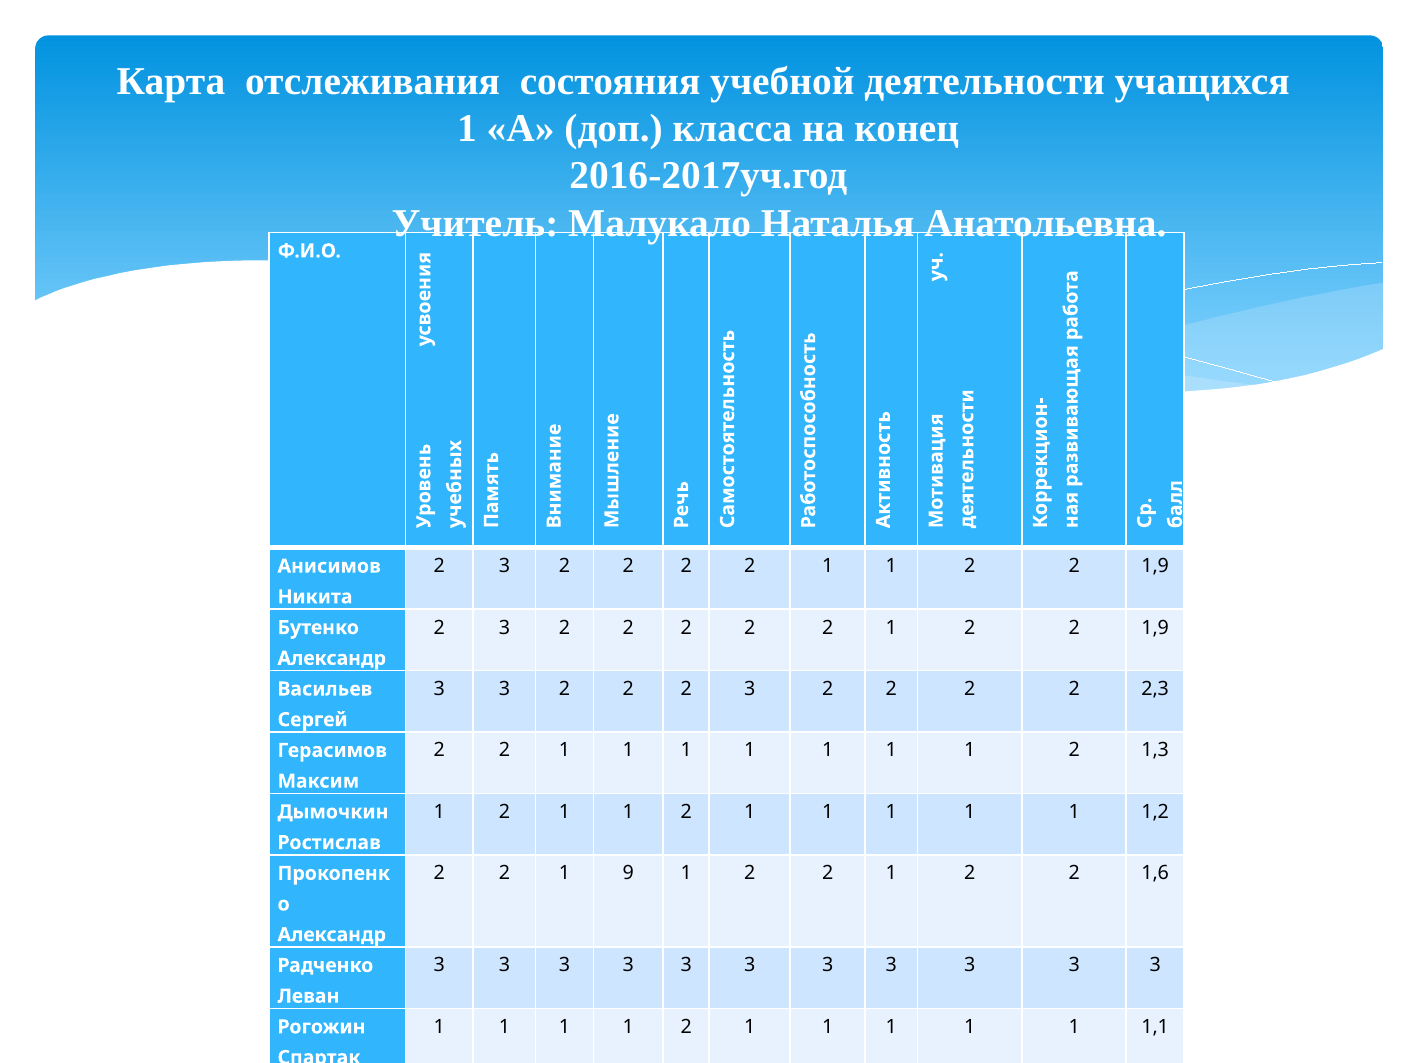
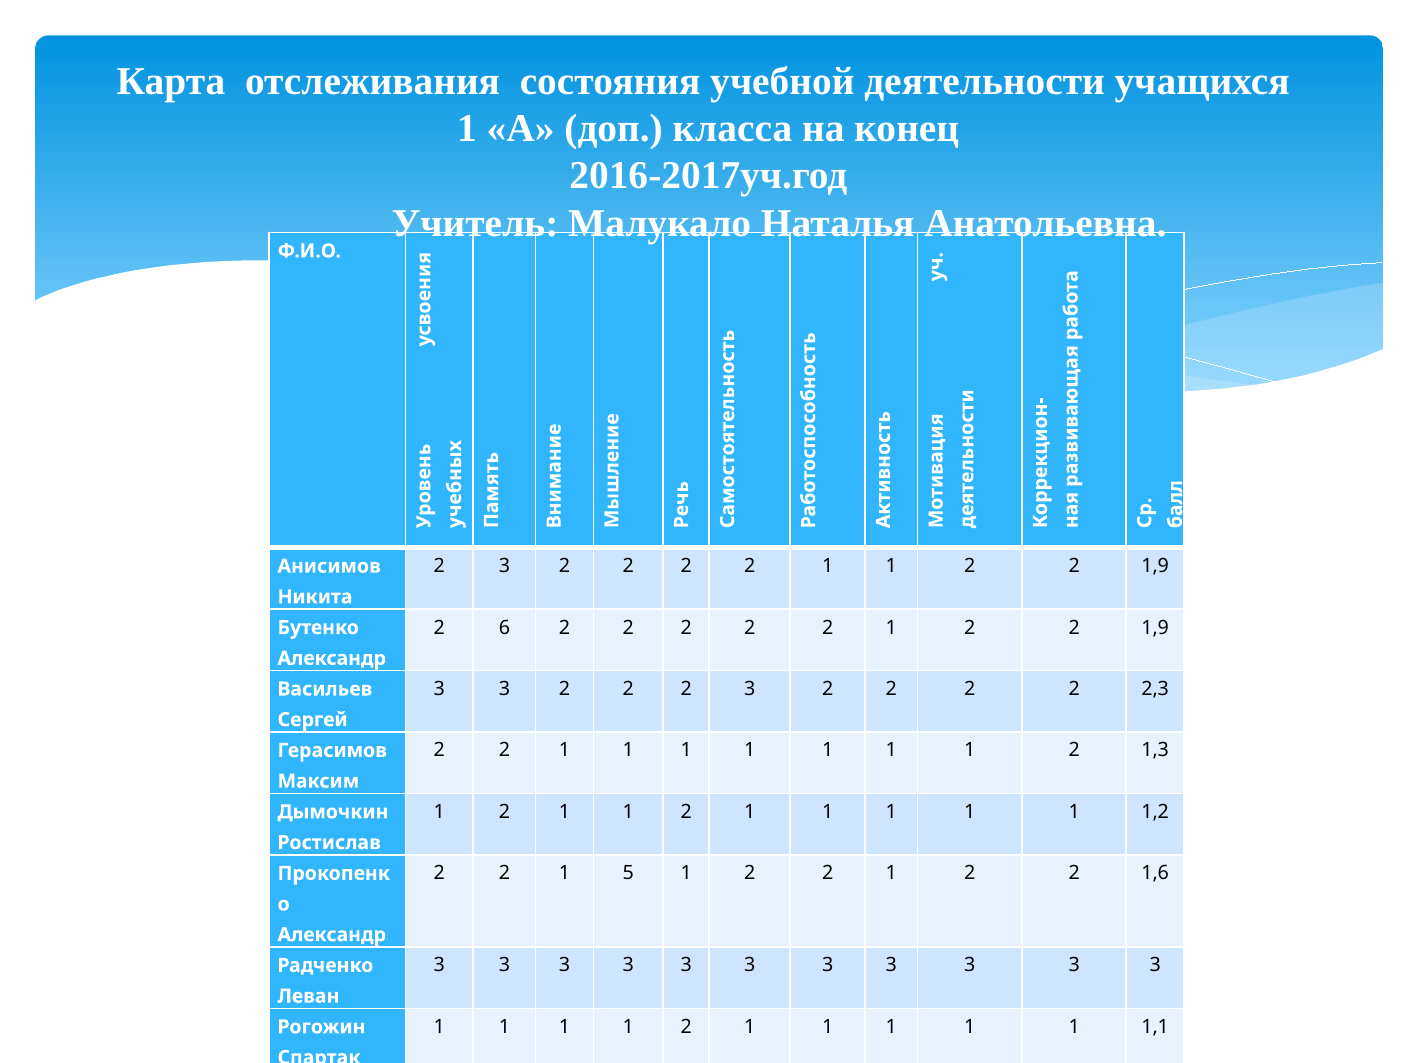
3 at (504, 627): 3 -> 6
9: 9 -> 5
